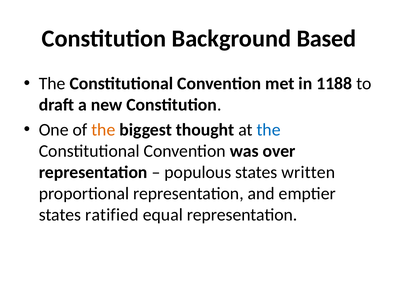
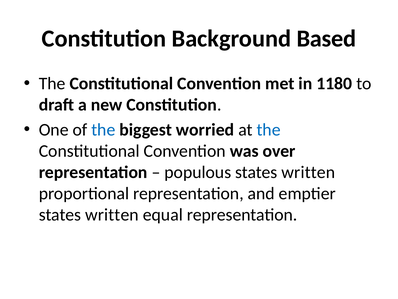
1188: 1188 -> 1180
the at (103, 129) colour: orange -> blue
thought: thought -> worried
ratified at (112, 214): ratified -> written
